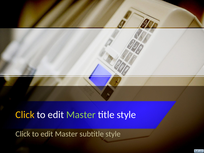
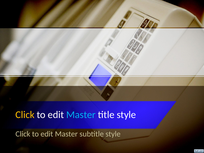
Master at (81, 115) colour: light green -> light blue
